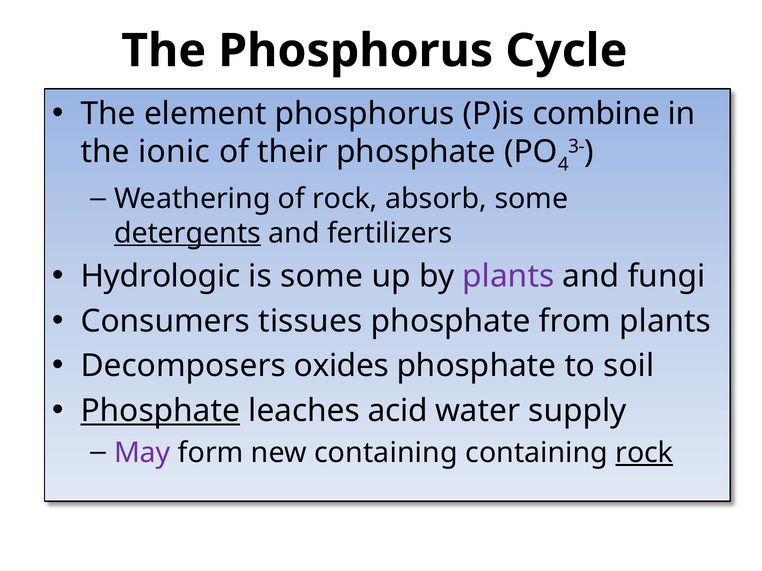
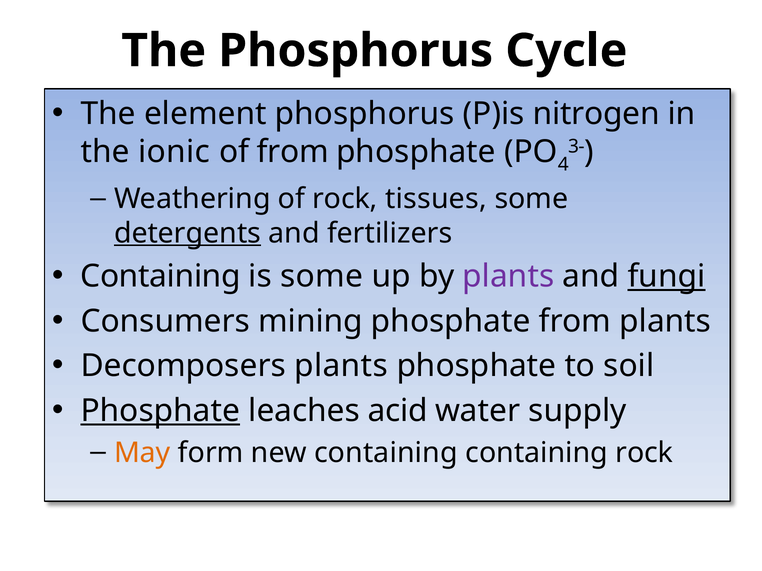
combine: combine -> nitrogen
of their: their -> from
absorb: absorb -> tissues
Hydrologic at (160, 277): Hydrologic -> Containing
fungi underline: none -> present
tissues: tissues -> mining
Decomposers oxides: oxides -> plants
May colour: purple -> orange
rock at (644, 453) underline: present -> none
